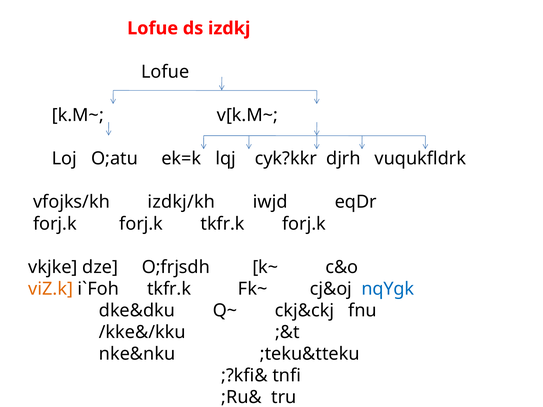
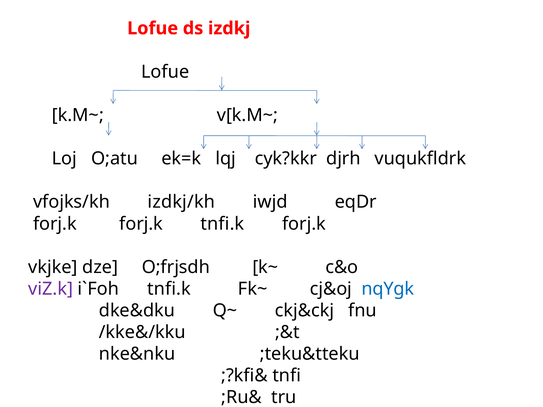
forj.k tkfr.k: tkfr.k -> tnfi.k
viZ.k colour: orange -> purple
tkfr.k at (169, 289): tkfr.k -> tnfi.k
